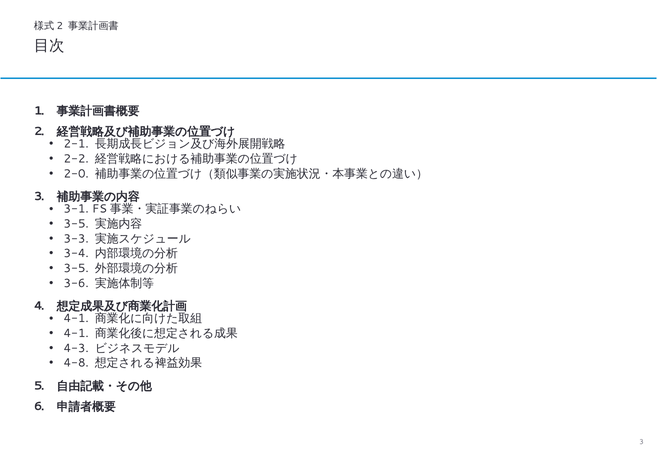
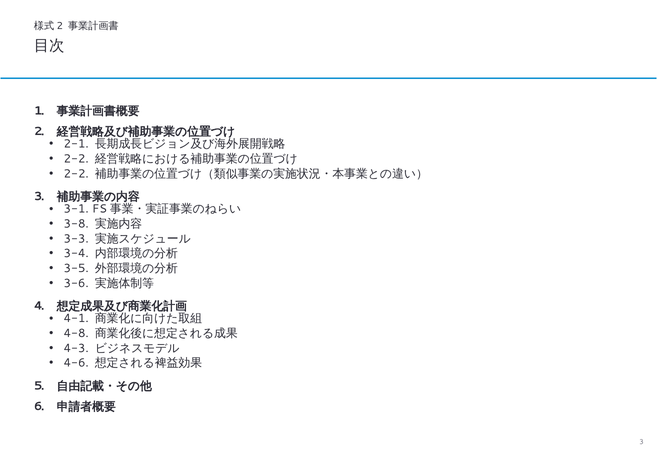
2-0 at (76, 174): 2-0 -> 2-2
3-5 at (76, 224): 3-5 -> 3-8
4-1 at (76, 333): 4-1 -> 4-8
4-8: 4-8 -> 4-6
